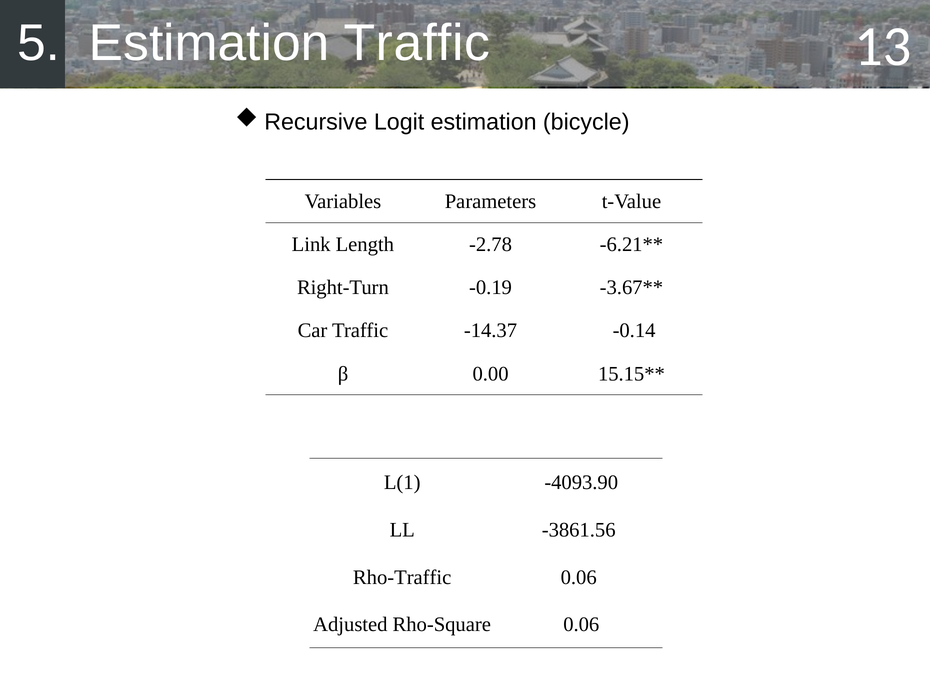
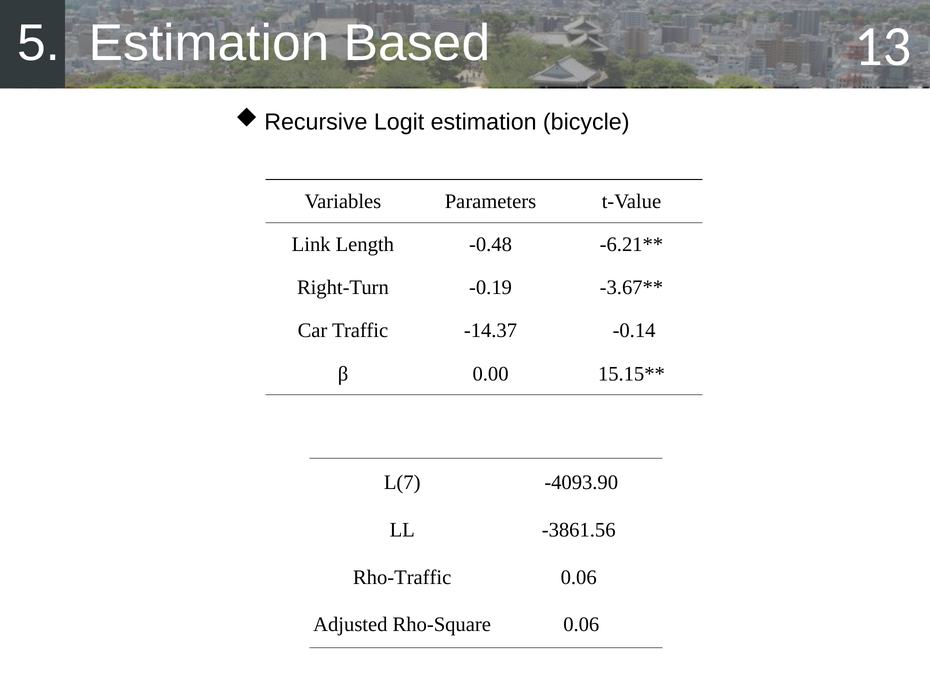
Estimation Traffic: Traffic -> Based
-2.78: -2.78 -> -0.48
L(1: L(1 -> L(7
